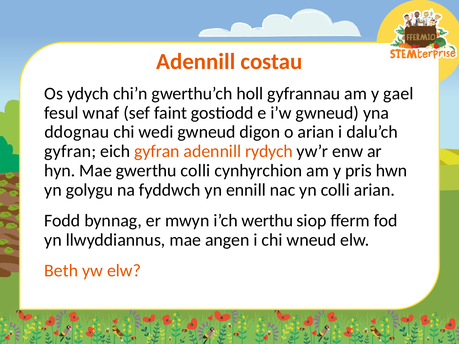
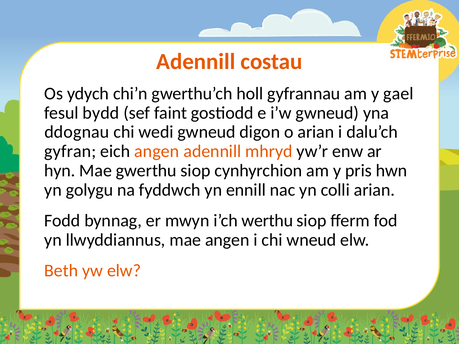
wnaf: wnaf -> bydd
eich gyfran: gyfran -> angen
rydych: rydych -> mhryd
gwerthu colli: colli -> siop
